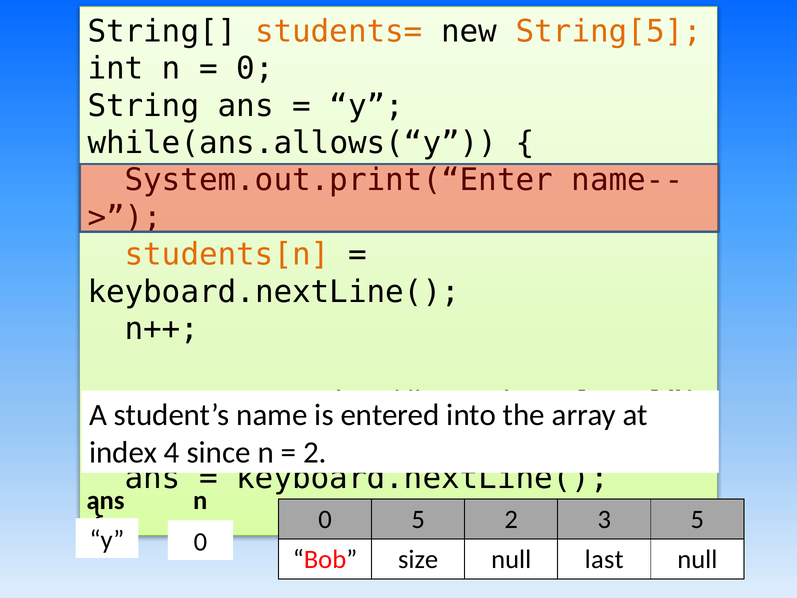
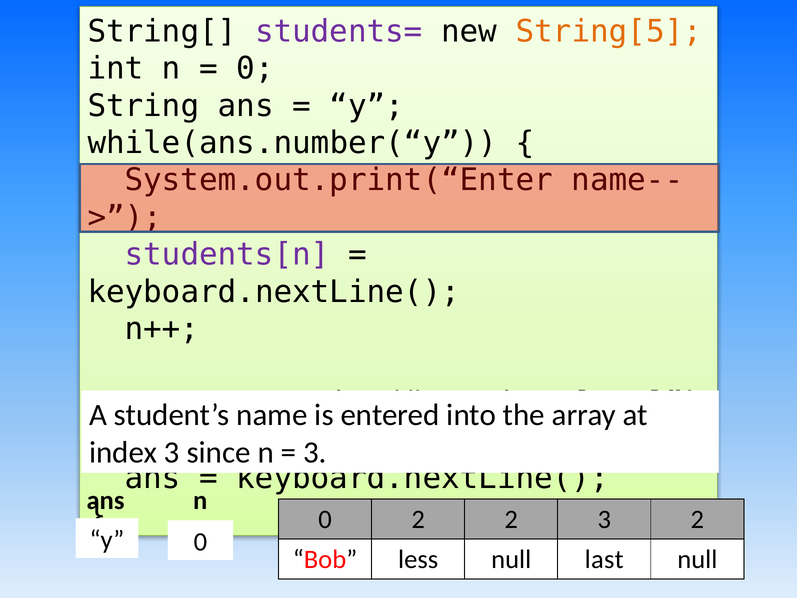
students= colour: orange -> purple
while(ans.allows(“y: while(ans.allows(“y -> while(ans.number(“y
students[n colour: orange -> purple
4 at (172, 452): 4 -> 3
2 at (315, 452): 2 -> 3
0 5: 5 -> 2
3 5: 5 -> 2
size: size -> less
